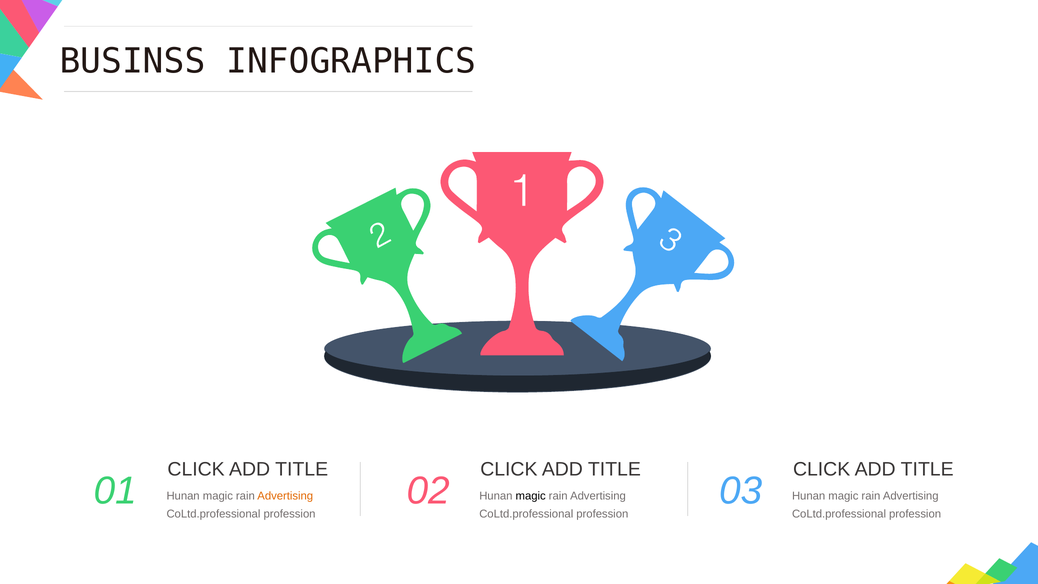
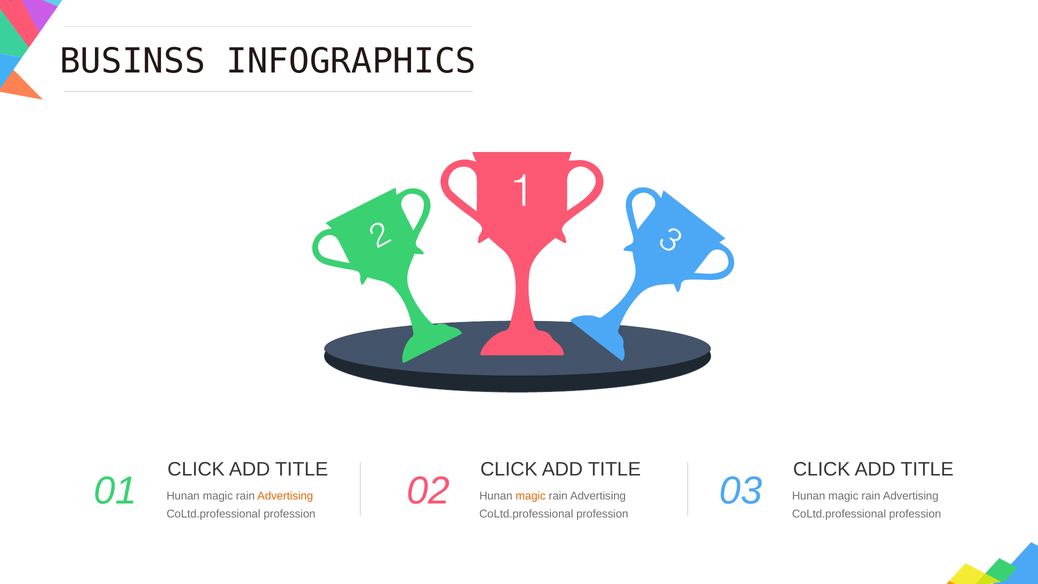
magic at (531, 496) colour: black -> orange
